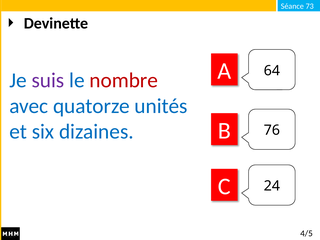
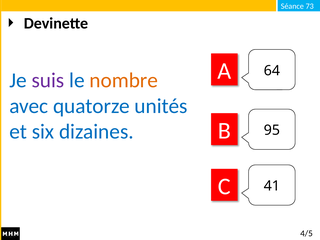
nombre colour: red -> orange
76: 76 -> 95
24: 24 -> 41
